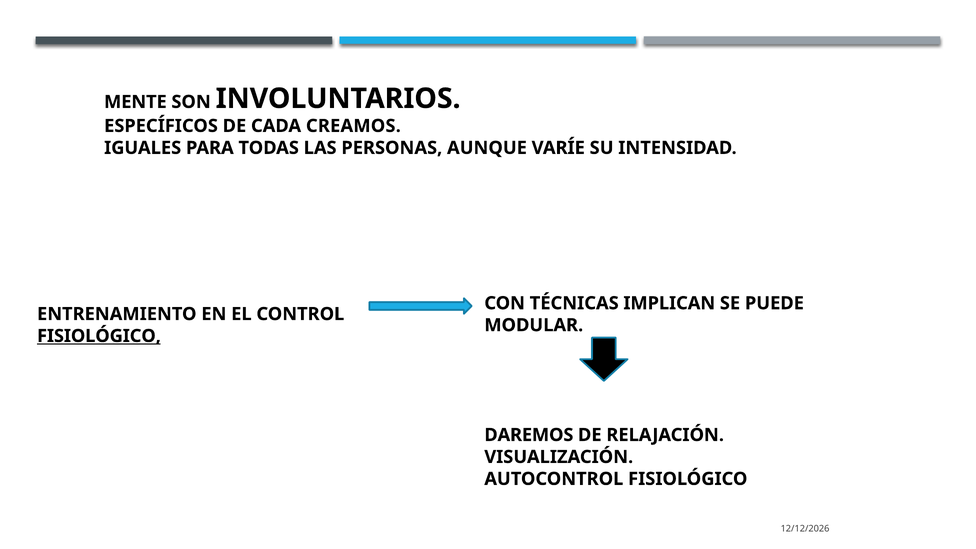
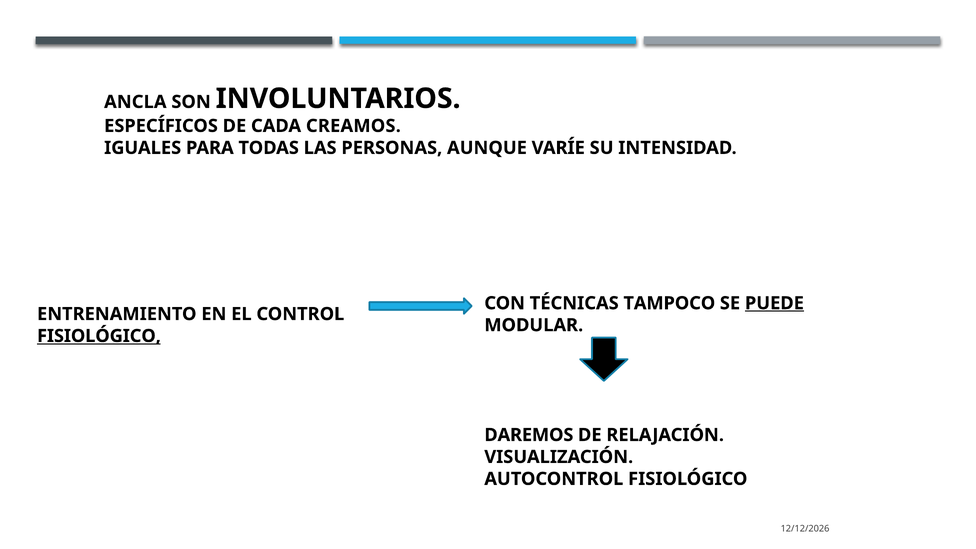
MENTE: MENTE -> ANCLA
IMPLICAN: IMPLICAN -> TAMPOCO
PUEDE underline: none -> present
